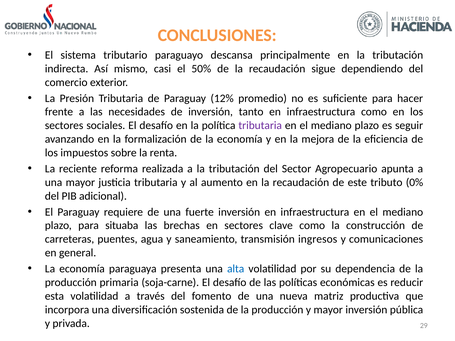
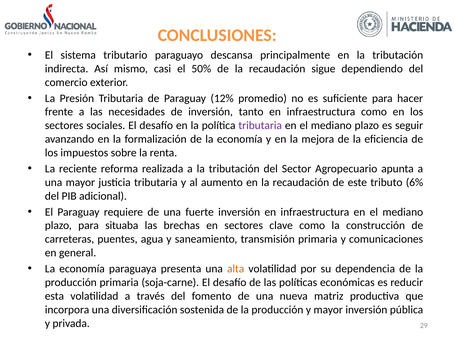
0%: 0% -> 6%
transmisión ingresos: ingresos -> primaria
alta colour: blue -> orange
